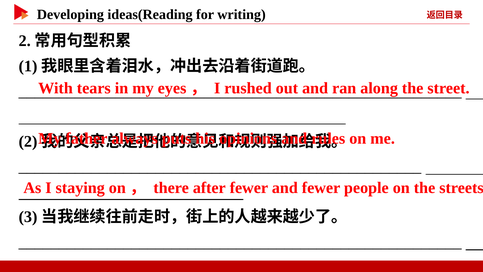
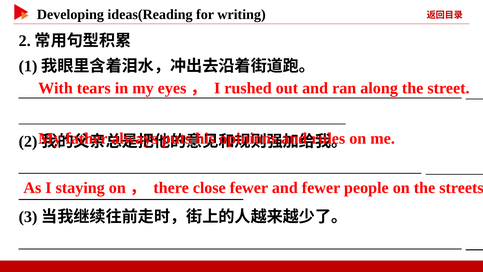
after: after -> close
